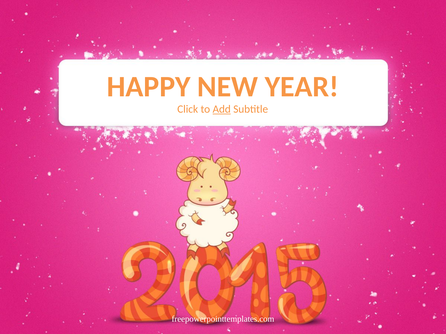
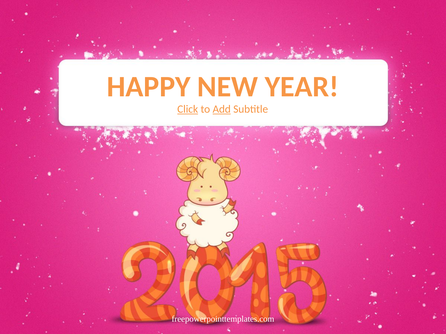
Click underline: none -> present
